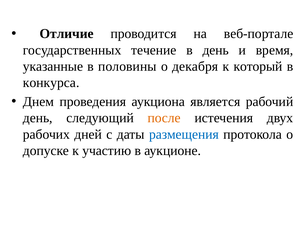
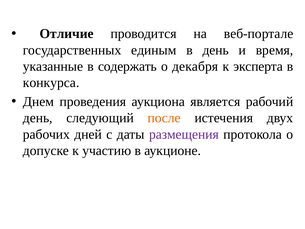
течение: течение -> единым
половины: половины -> содержать
который: который -> эксперта
размещения colour: blue -> purple
